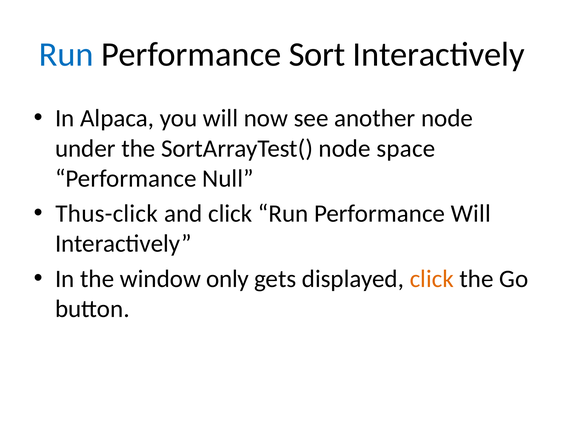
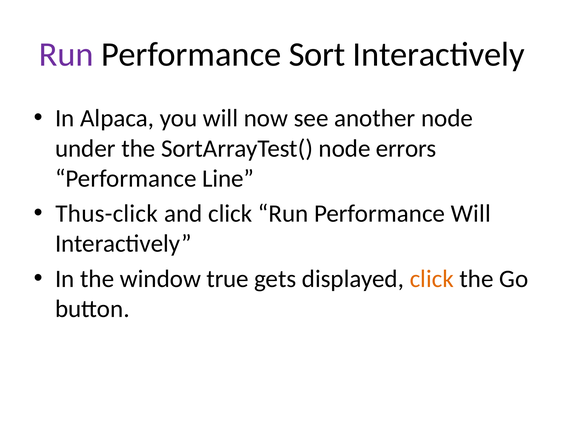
Run at (66, 55) colour: blue -> purple
space: space -> errors
Null: Null -> Line
only: only -> true
